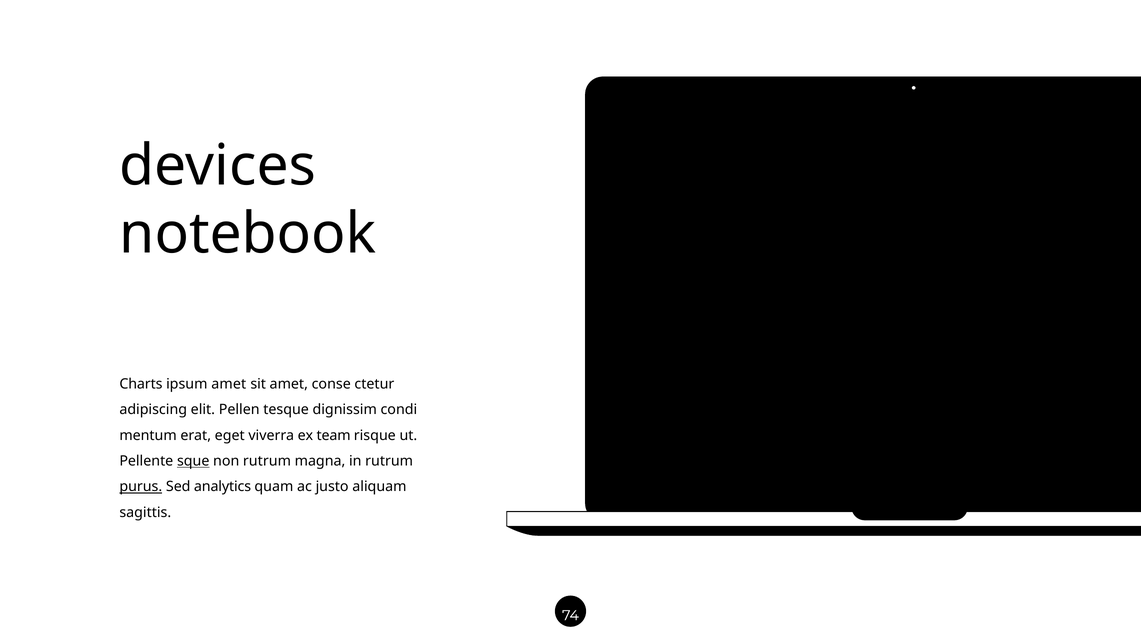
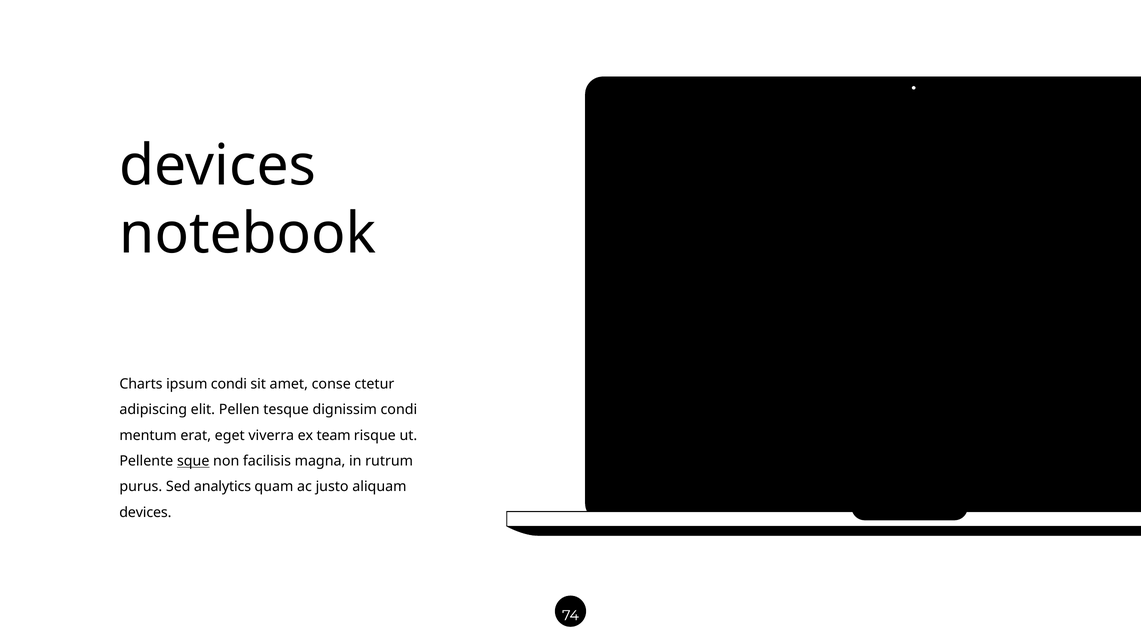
ipsum amet: amet -> condi
non rutrum: rutrum -> facilisis
purus underline: present -> none
sagittis at (145, 512): sagittis -> devices
